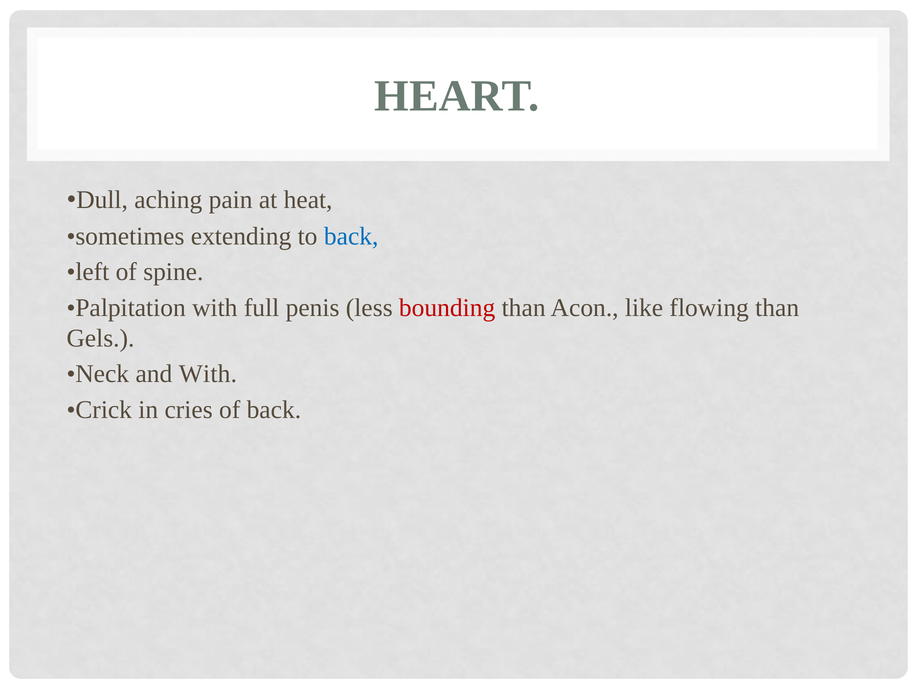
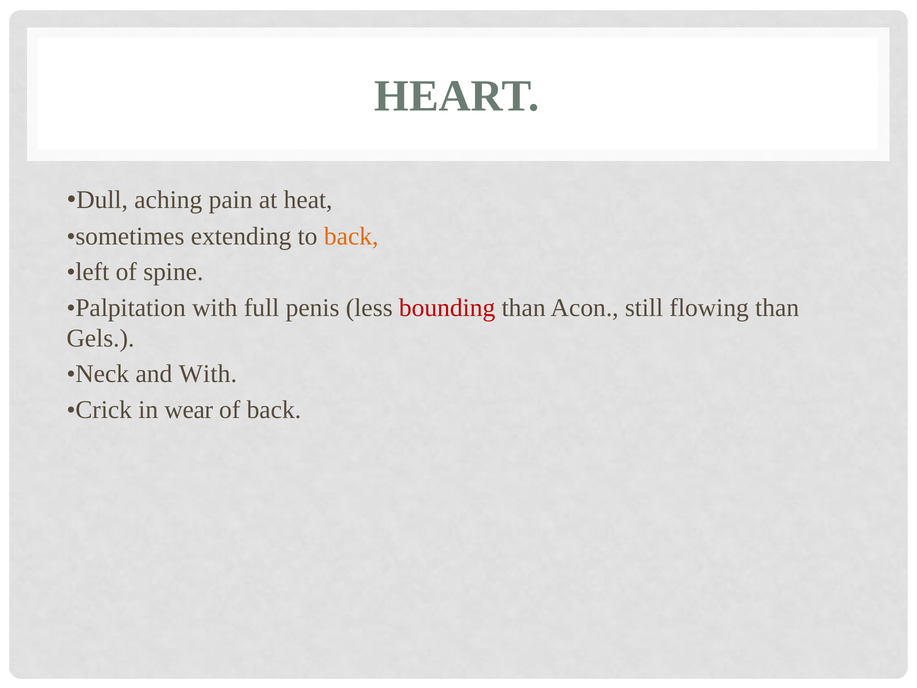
back at (351, 236) colour: blue -> orange
like: like -> still
cries: cries -> wear
